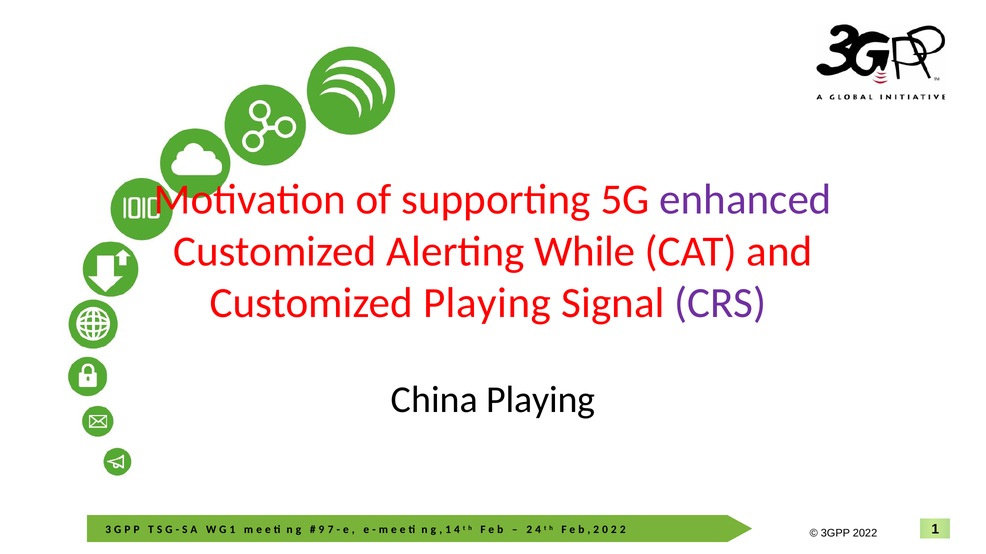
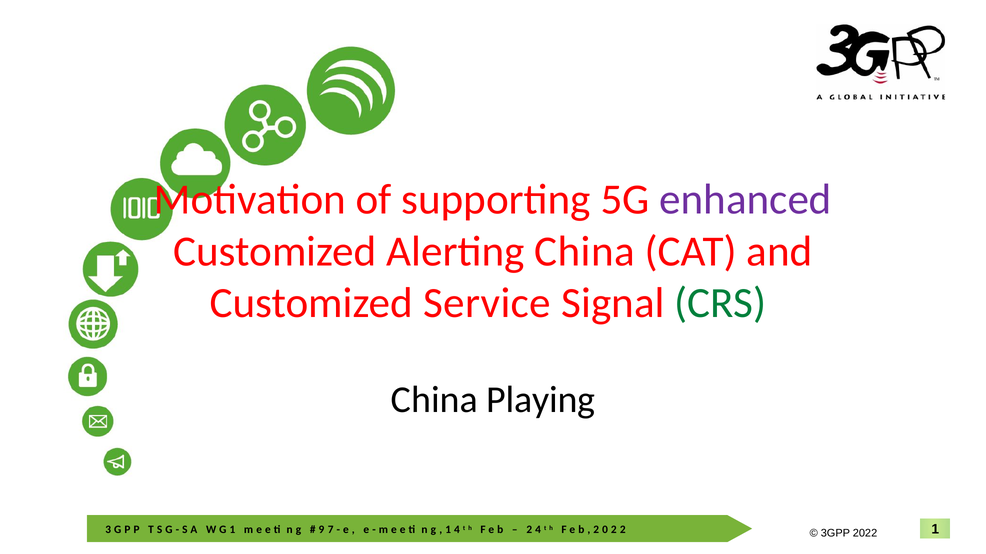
Alerting While: While -> China
Customized Playing: Playing -> Service
CRS colour: purple -> green
